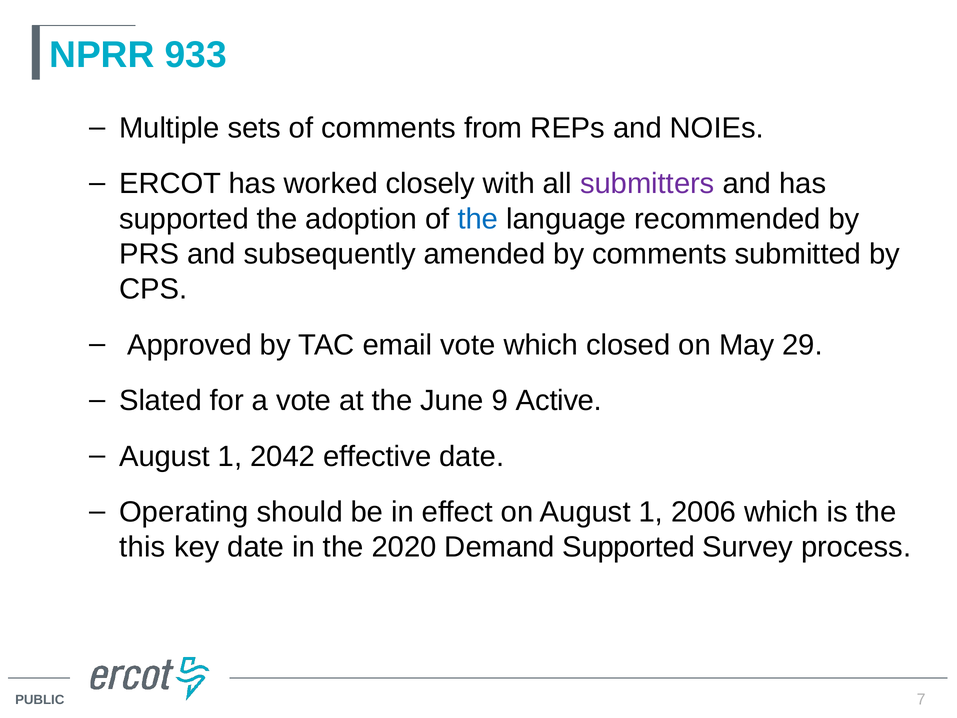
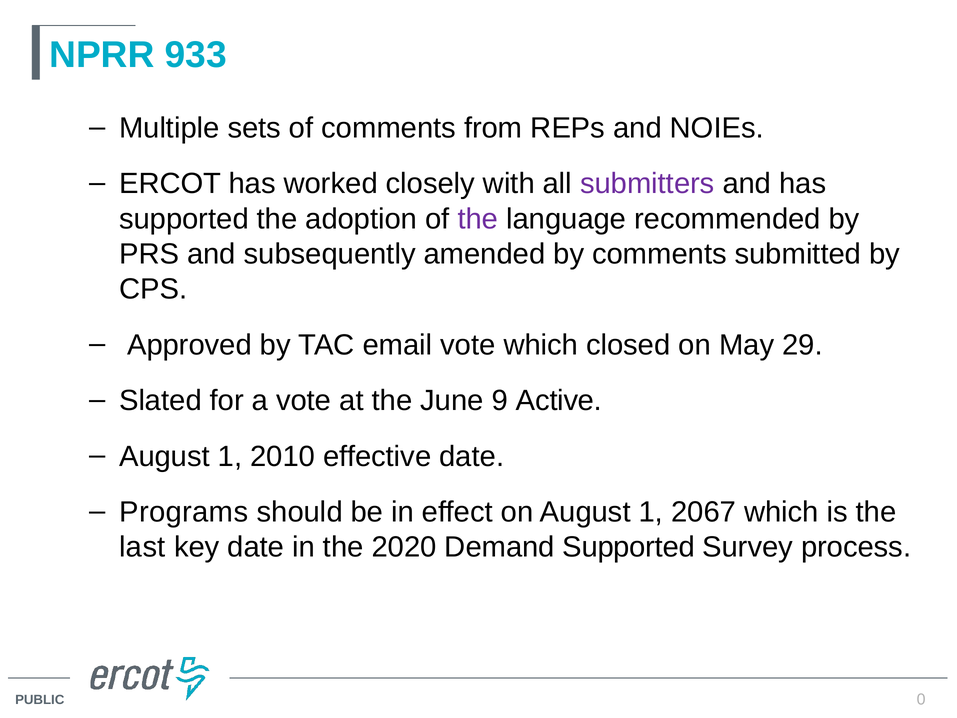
the at (478, 219) colour: blue -> purple
2042: 2042 -> 2010
Operating: Operating -> Programs
2006: 2006 -> 2067
this: this -> last
7: 7 -> 0
